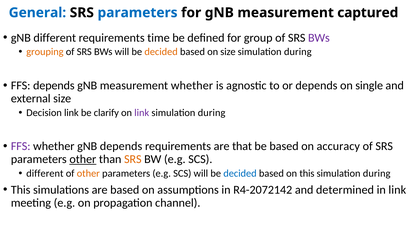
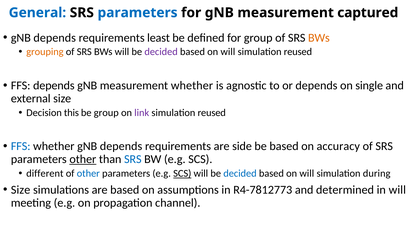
different at (55, 38): different -> depends
time: time -> least
BWs at (319, 38) colour: purple -> orange
decided at (161, 52) colour: orange -> purple
size at (228, 52): size -> will
during at (298, 52): during -> reused
Decision link: link -> this
be clarify: clarify -> group
during at (212, 113): during -> reused
FFS at (21, 146) colour: purple -> blue
that: that -> side
SRS at (133, 159) colour: orange -> blue
other at (88, 174) colour: orange -> blue
SCS at (182, 174) underline: none -> present
this at (307, 174): this -> will
This at (21, 190): This -> Size
R4-2072142: R4-2072142 -> R4-7812773
in link: link -> will
